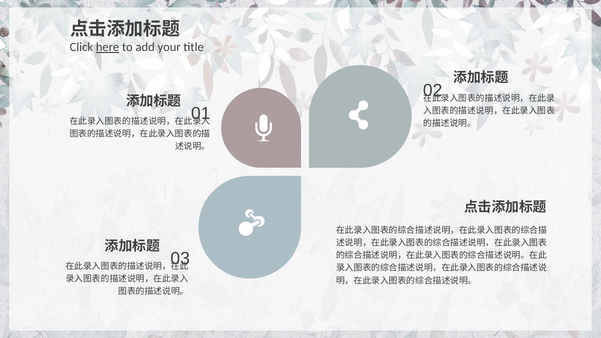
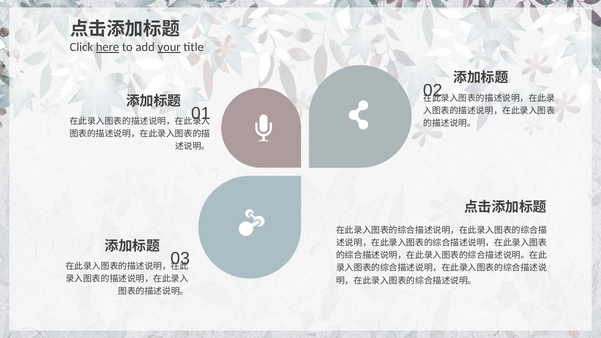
your underline: none -> present
